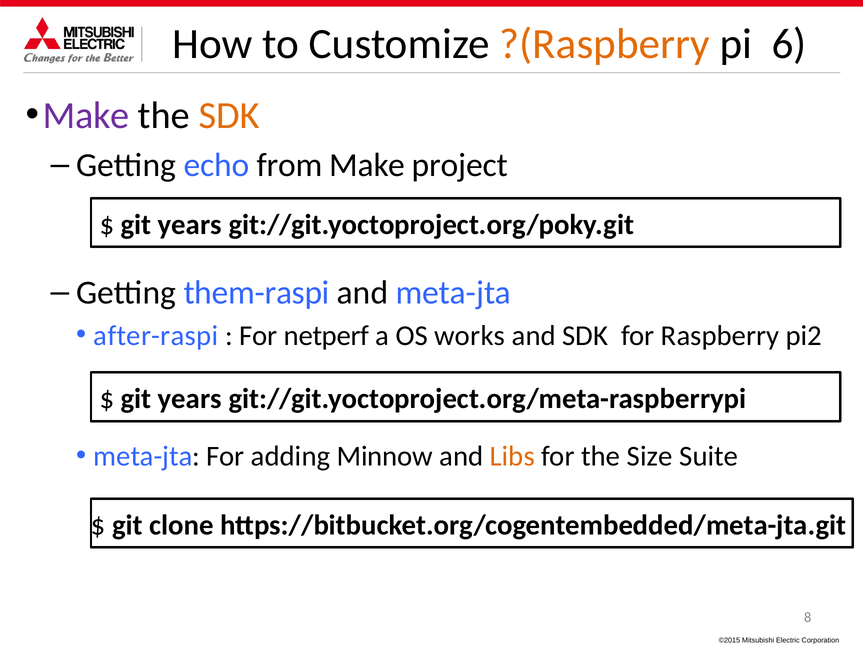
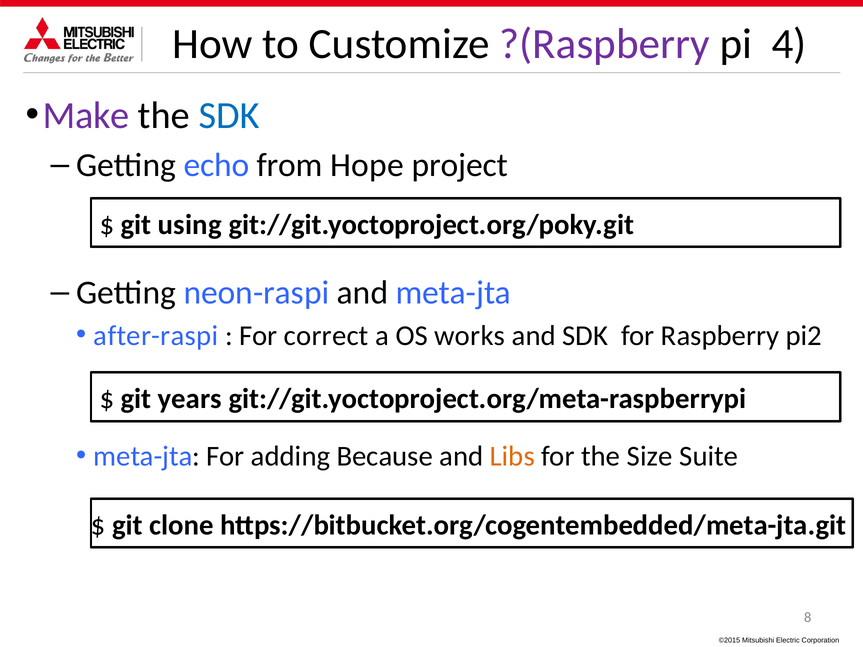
?(Raspberry colour: orange -> purple
6: 6 -> 4
SDK at (229, 116) colour: orange -> blue
from Make: Make -> Hope
years at (190, 225): years -> using
them-raspi: them-raspi -> neon-raspi
netperf: netperf -> correct
Minnow: Minnow -> Because
